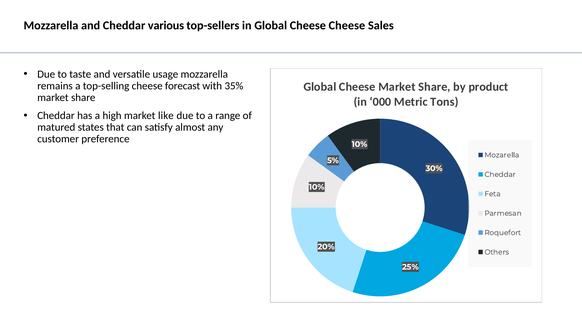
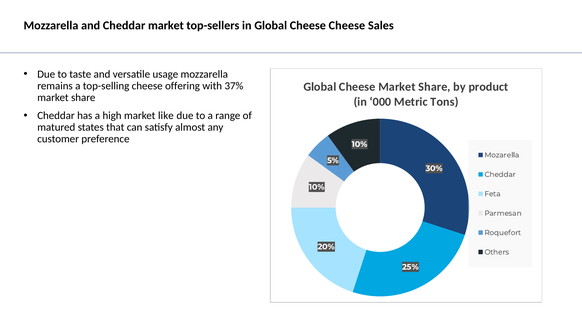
Cheddar various: various -> market
forecast: forecast -> offering
35%: 35% -> 37%
